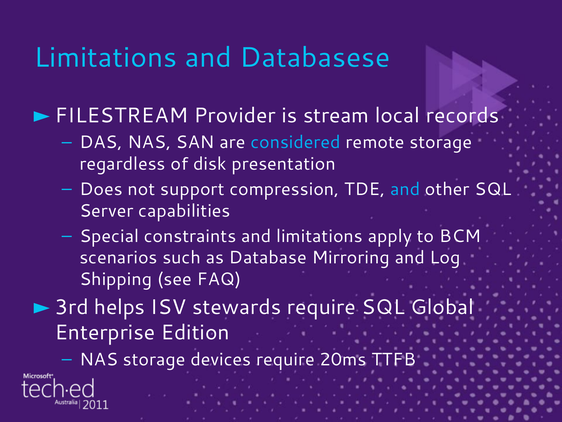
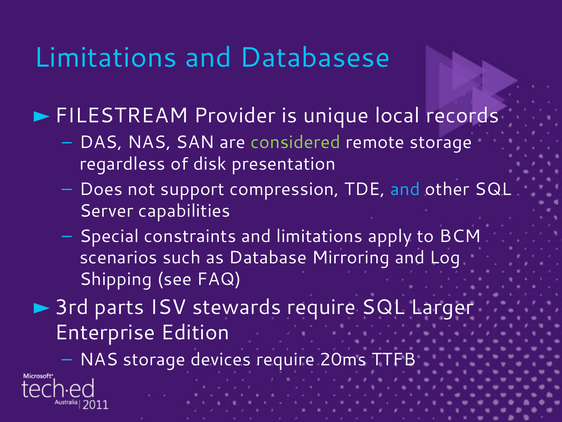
stream: stream -> unique
considered colour: light blue -> light green
helps: helps -> parts
Global: Global -> Larger
